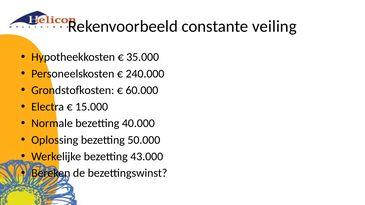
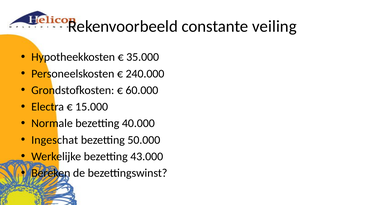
Oplossing: Oplossing -> Ingeschat
